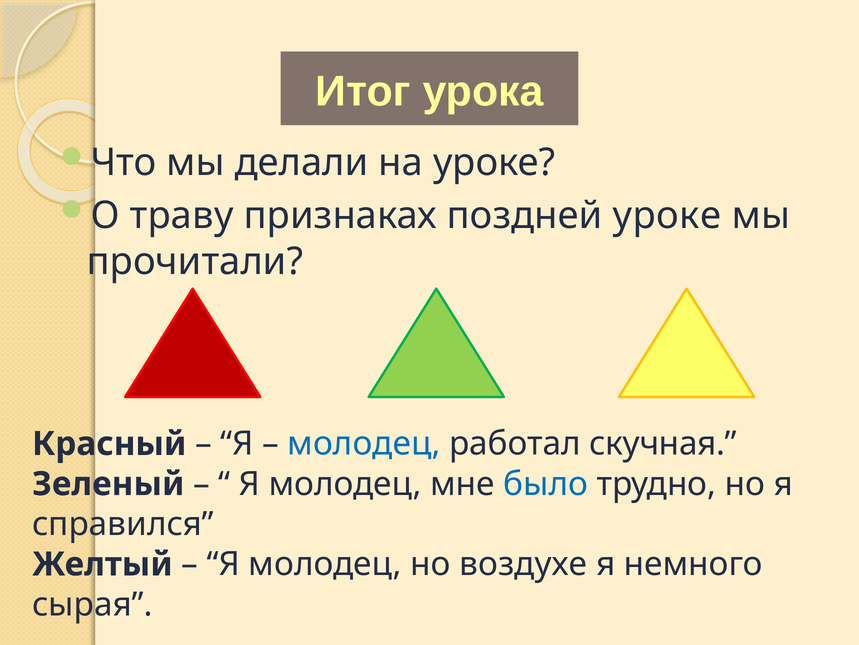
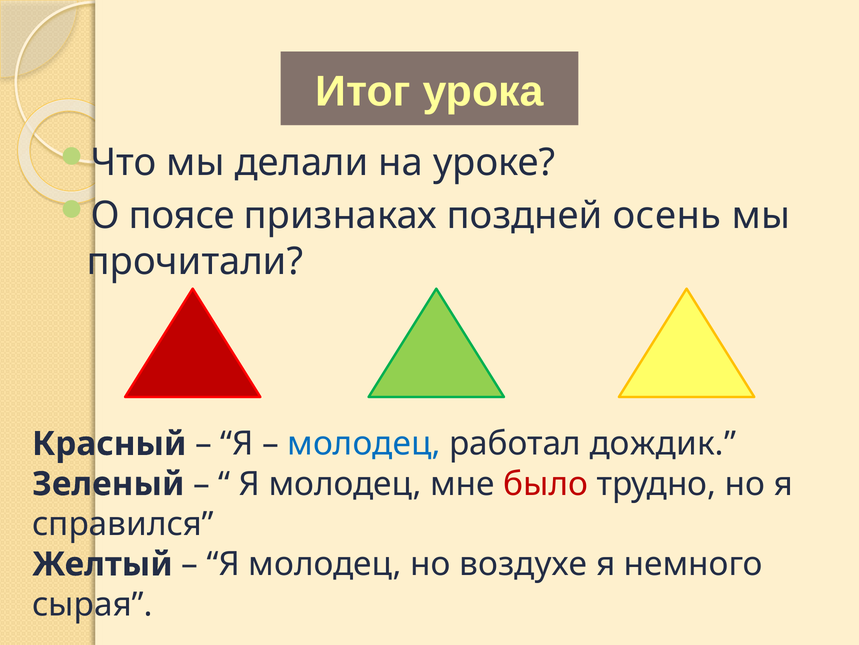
траву: траву -> поясе
поздней уроке: уроке -> осень
скучная: скучная -> дождик
было colour: blue -> red
